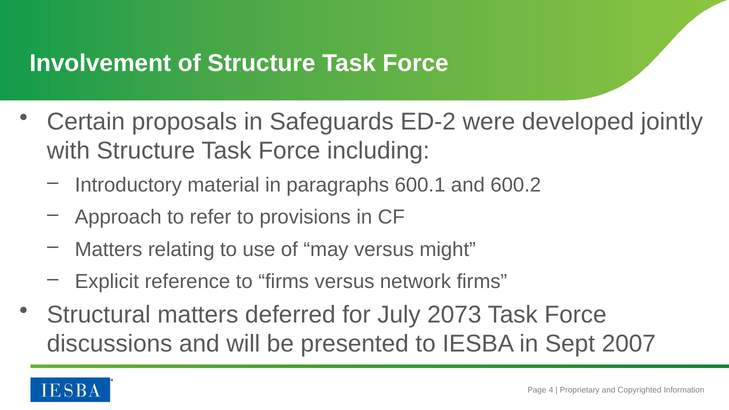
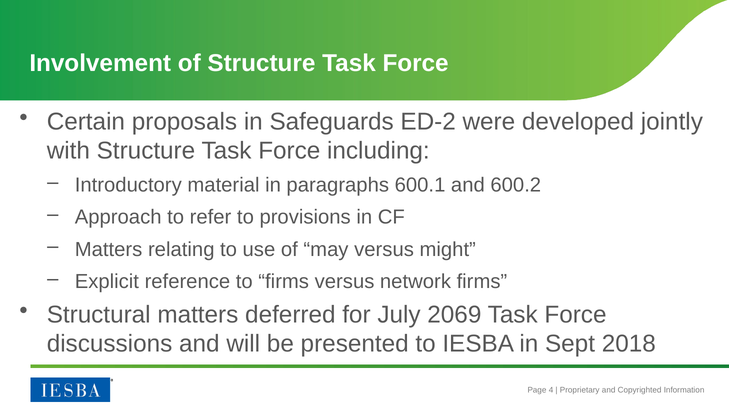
2073: 2073 -> 2069
2007: 2007 -> 2018
